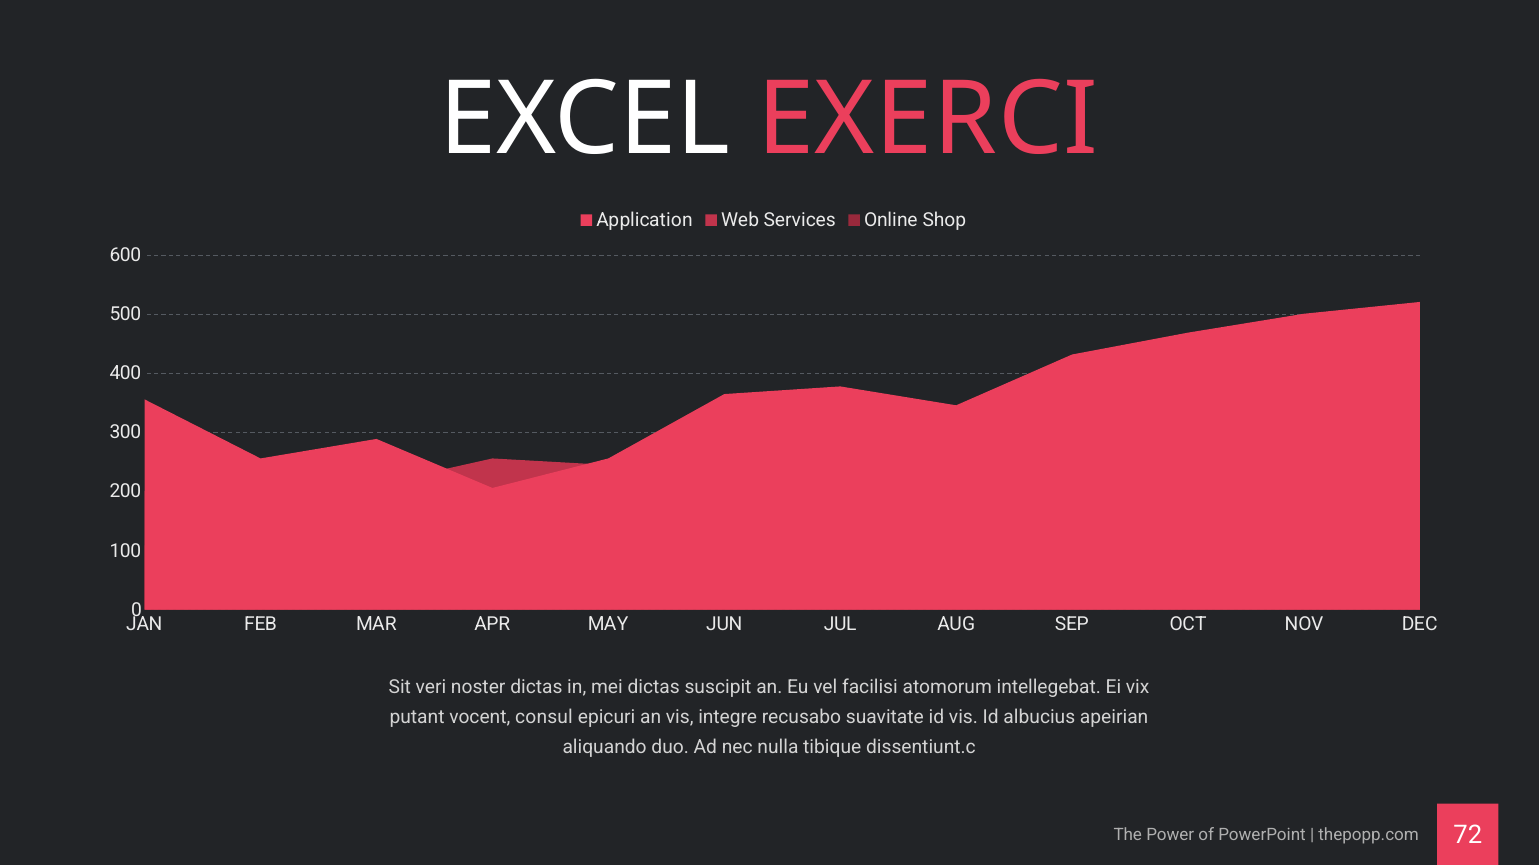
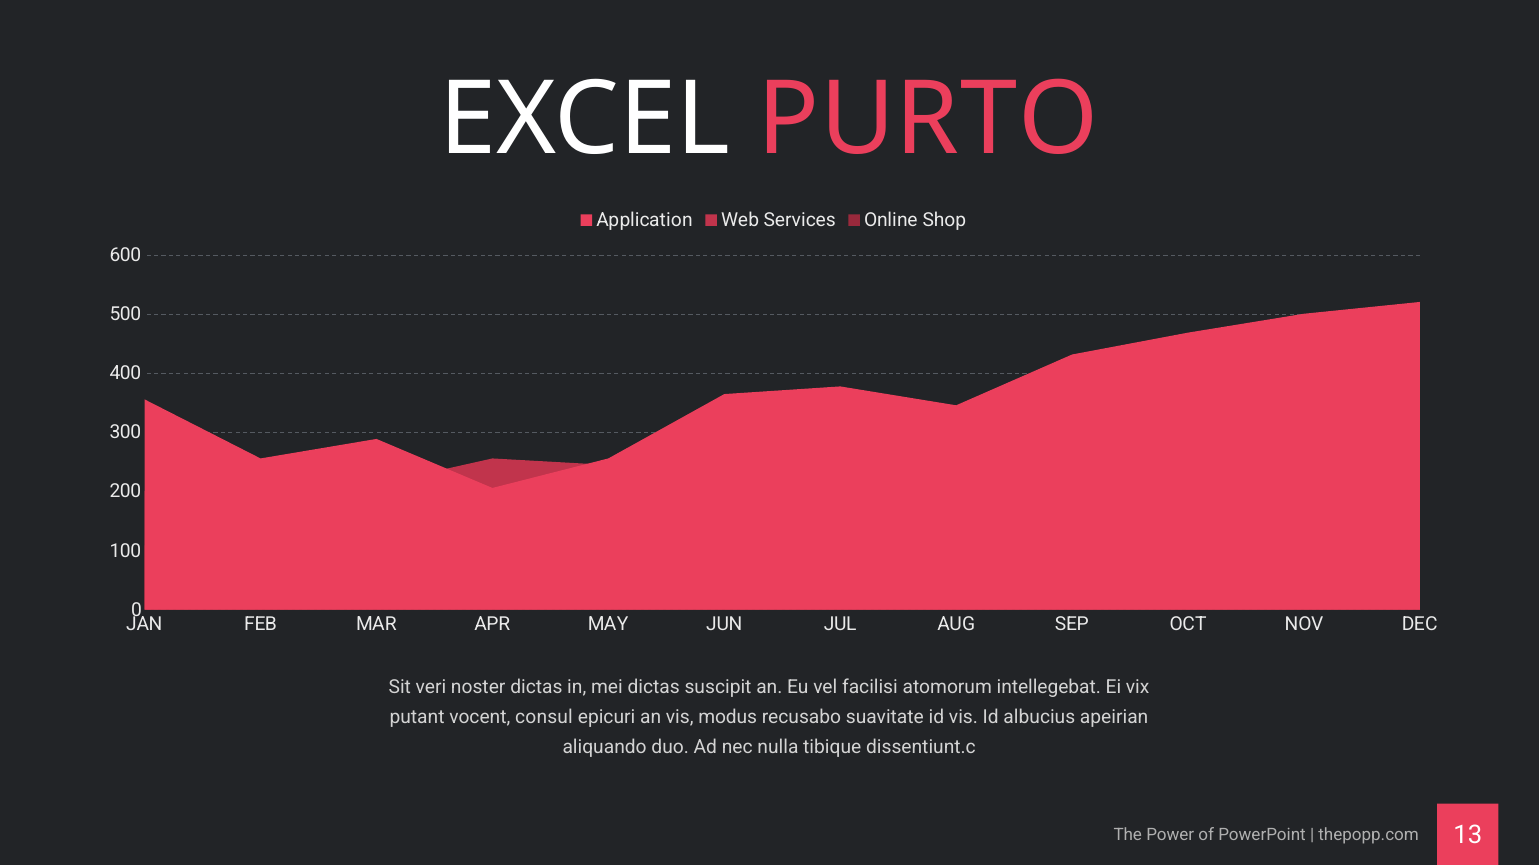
EXERCI: EXERCI -> PURTO
integre: integre -> modus
72: 72 -> 13
